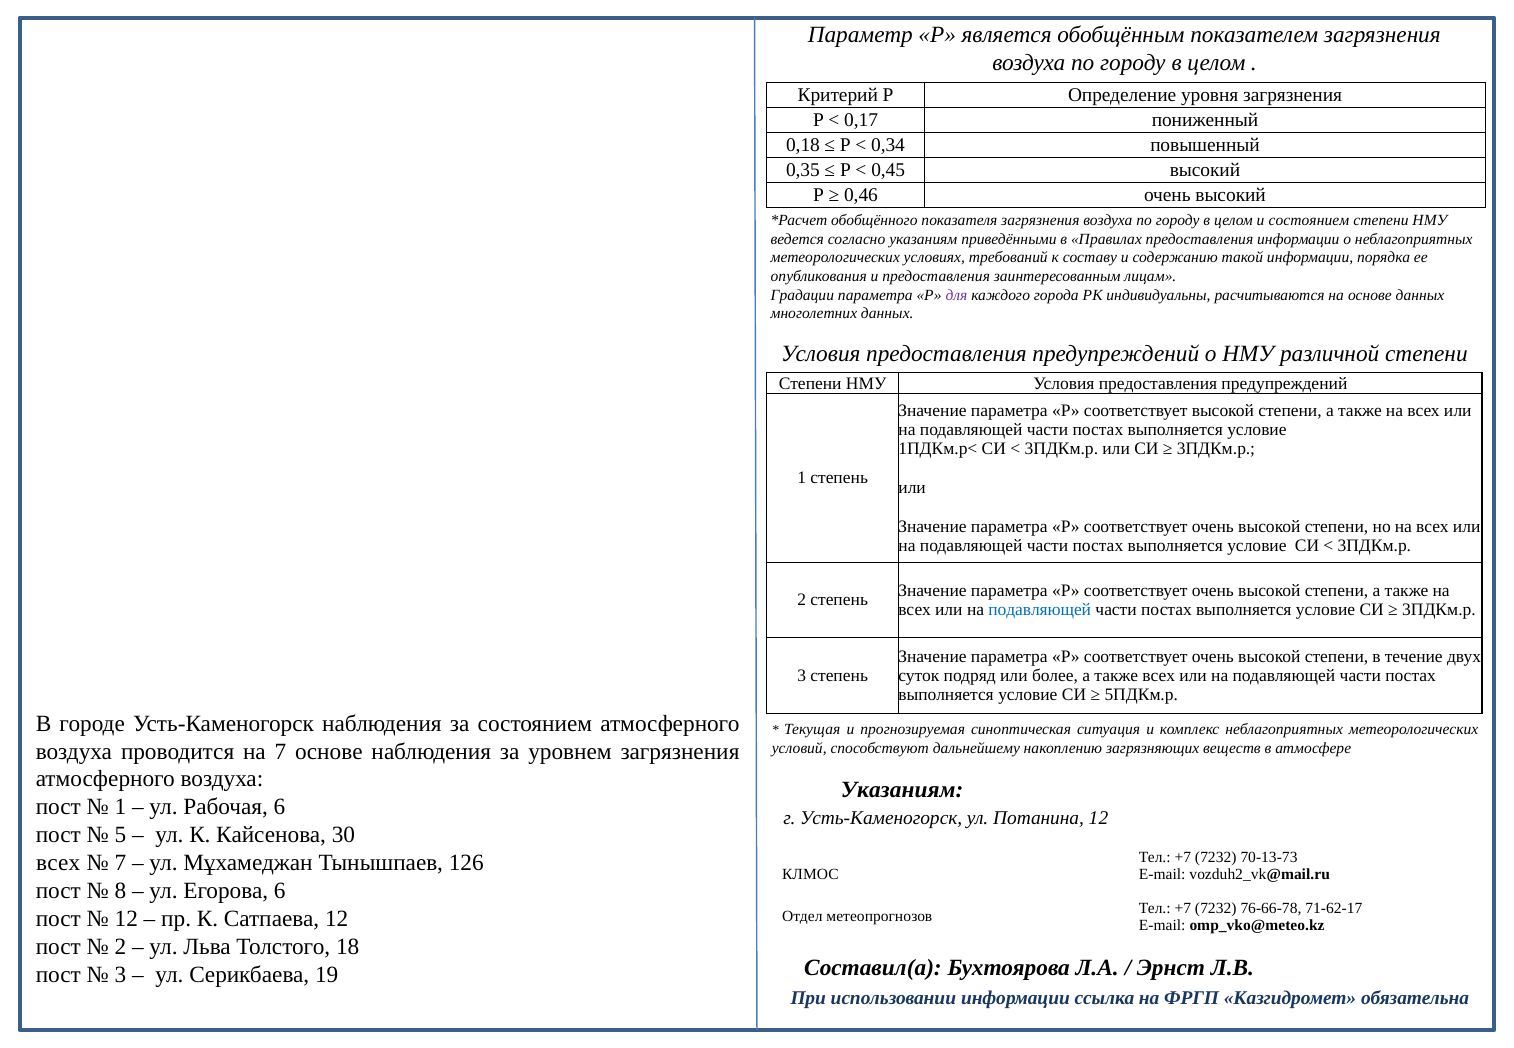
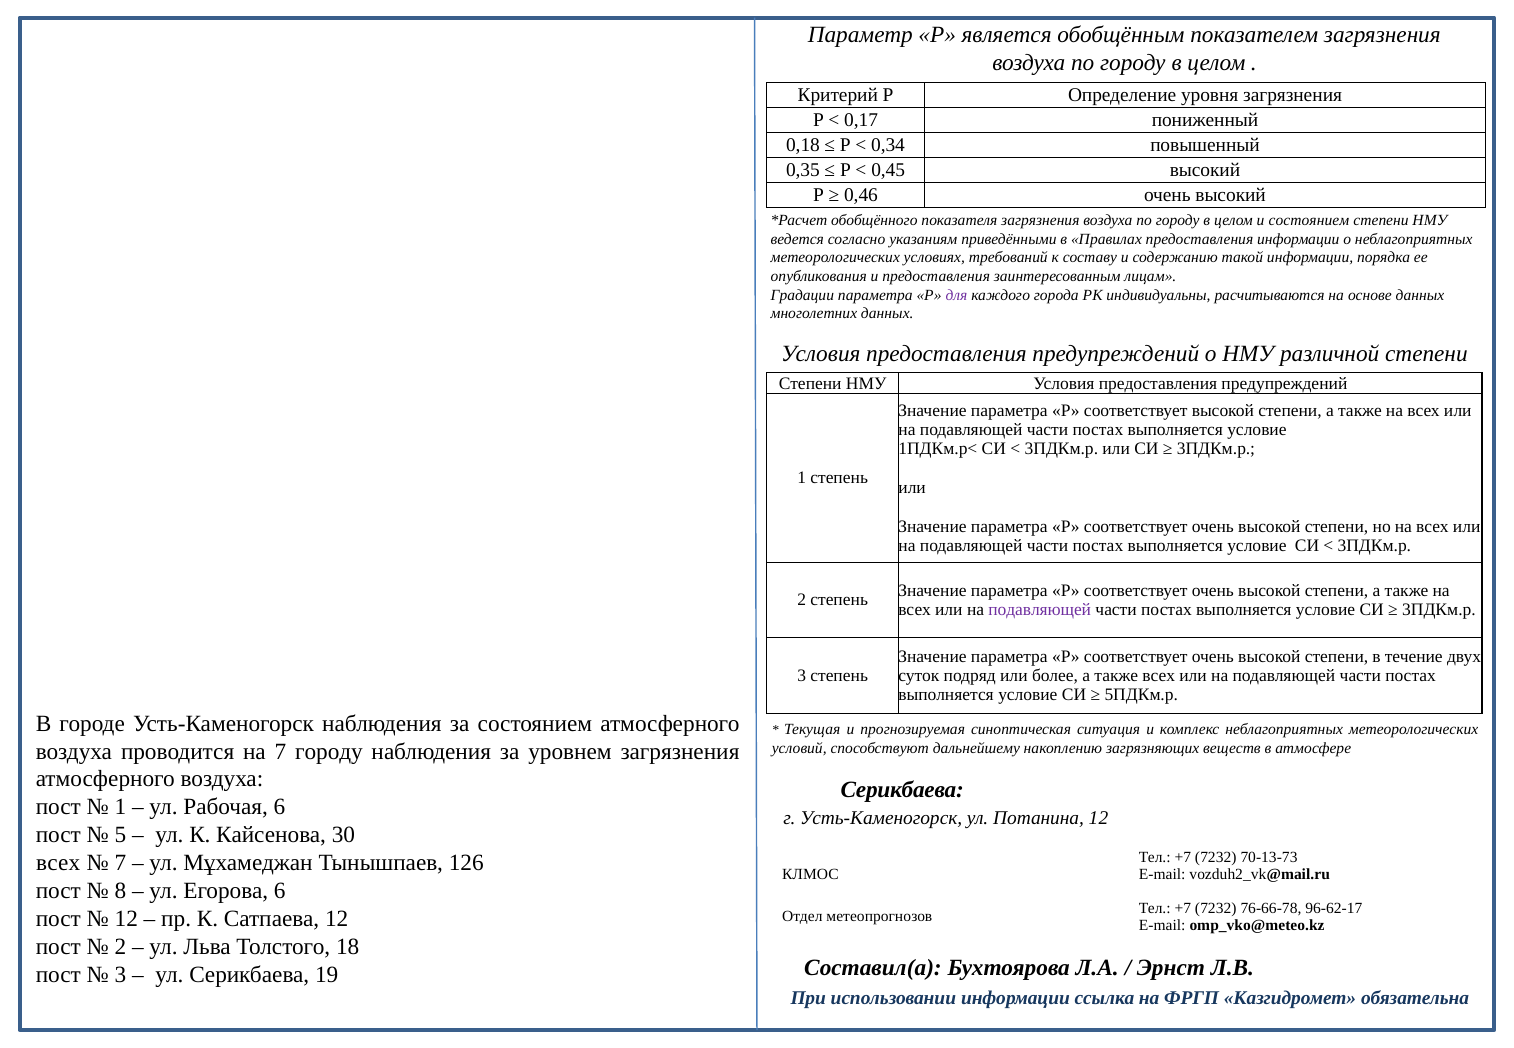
подавляющей at (1040, 610) colour: blue -> purple
7 основе: основе -> городу
Указаниям at (902, 790): Указаниям -> Серикбаева
71-62-17: 71-62-17 -> 96-62-17
